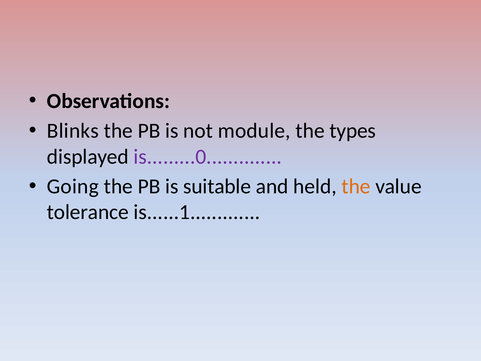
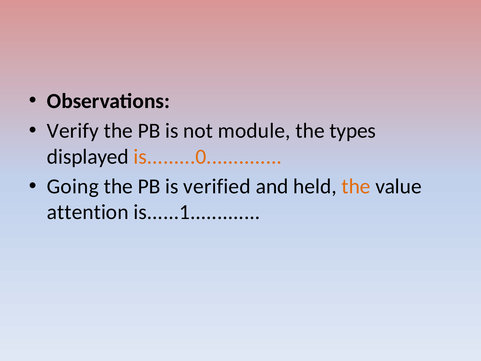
Blinks: Blinks -> Verify
is.........0 colour: purple -> orange
suitable: suitable -> verified
tolerance: tolerance -> attention
